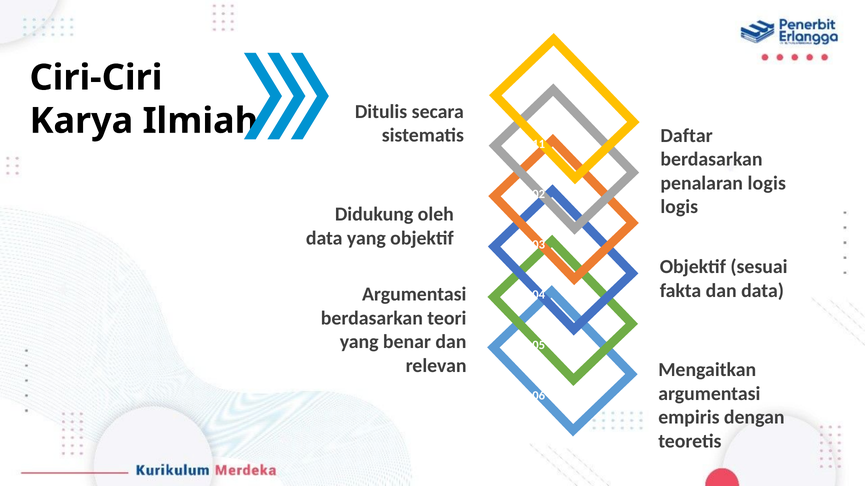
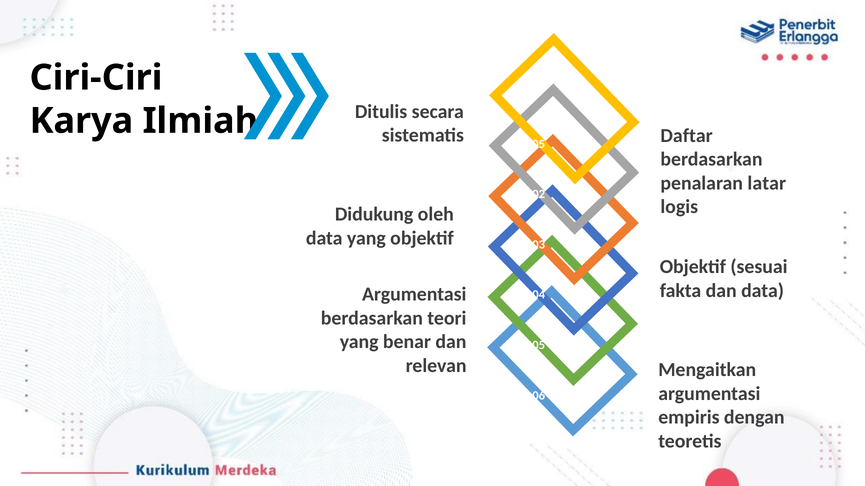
sistematis 11: 11 -> 05
penalaran logis: logis -> latar
